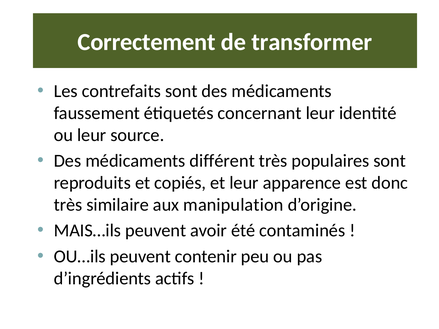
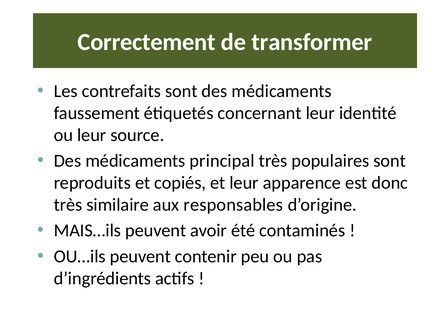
différent: différent -> principal
manipulation: manipulation -> responsables
